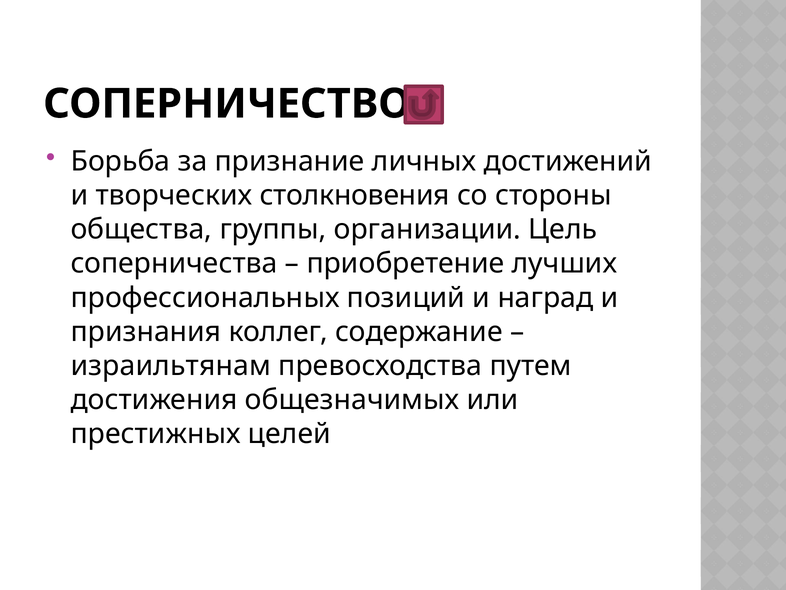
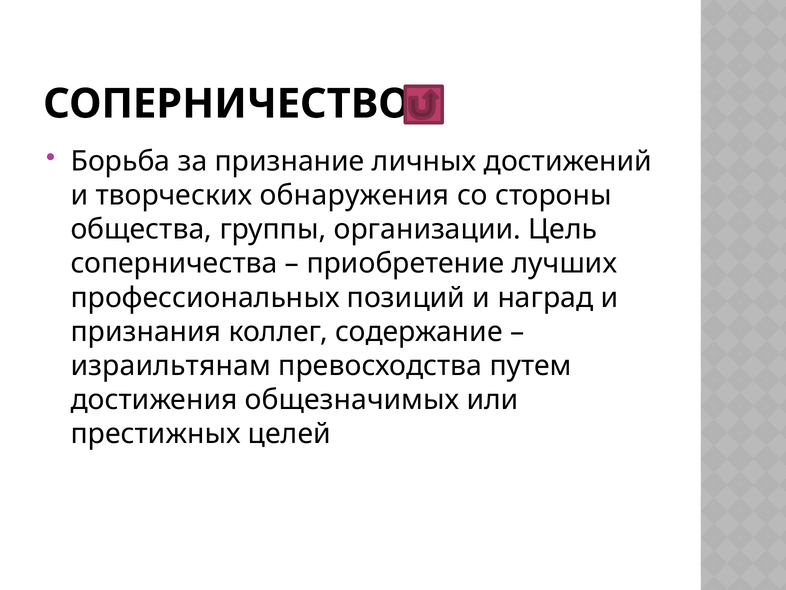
столкновения: столкновения -> обнаружения
